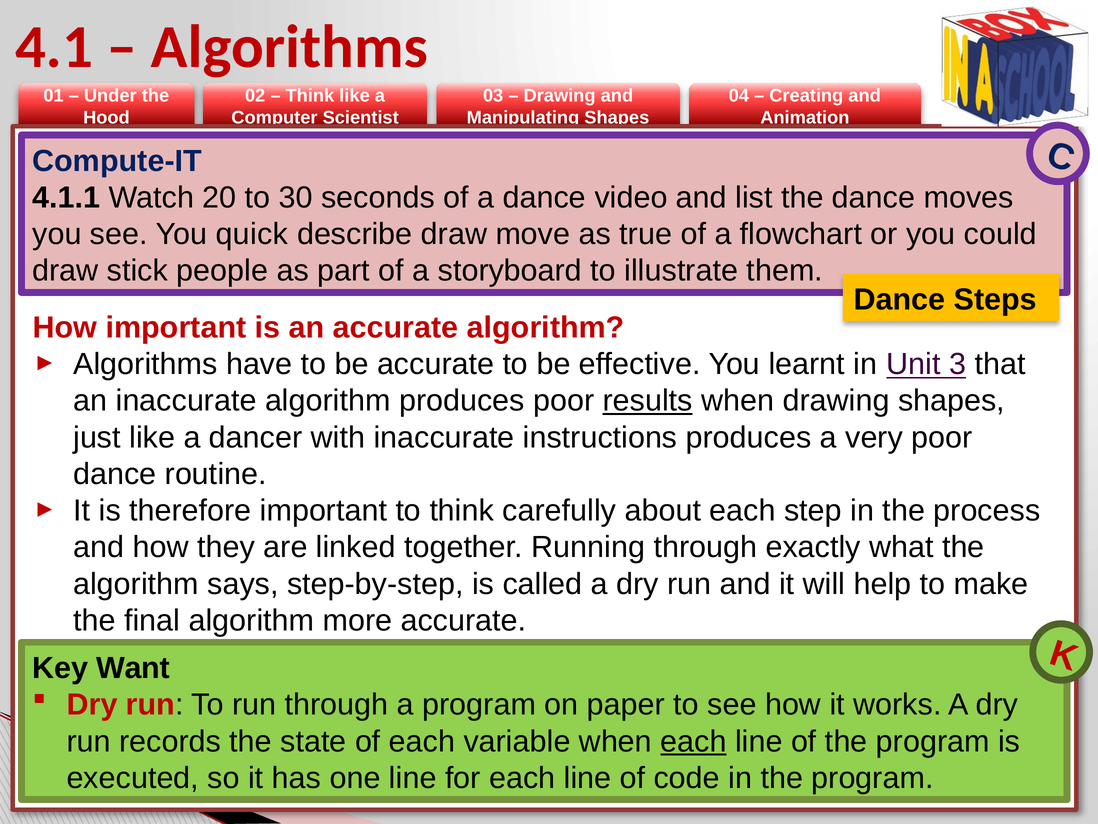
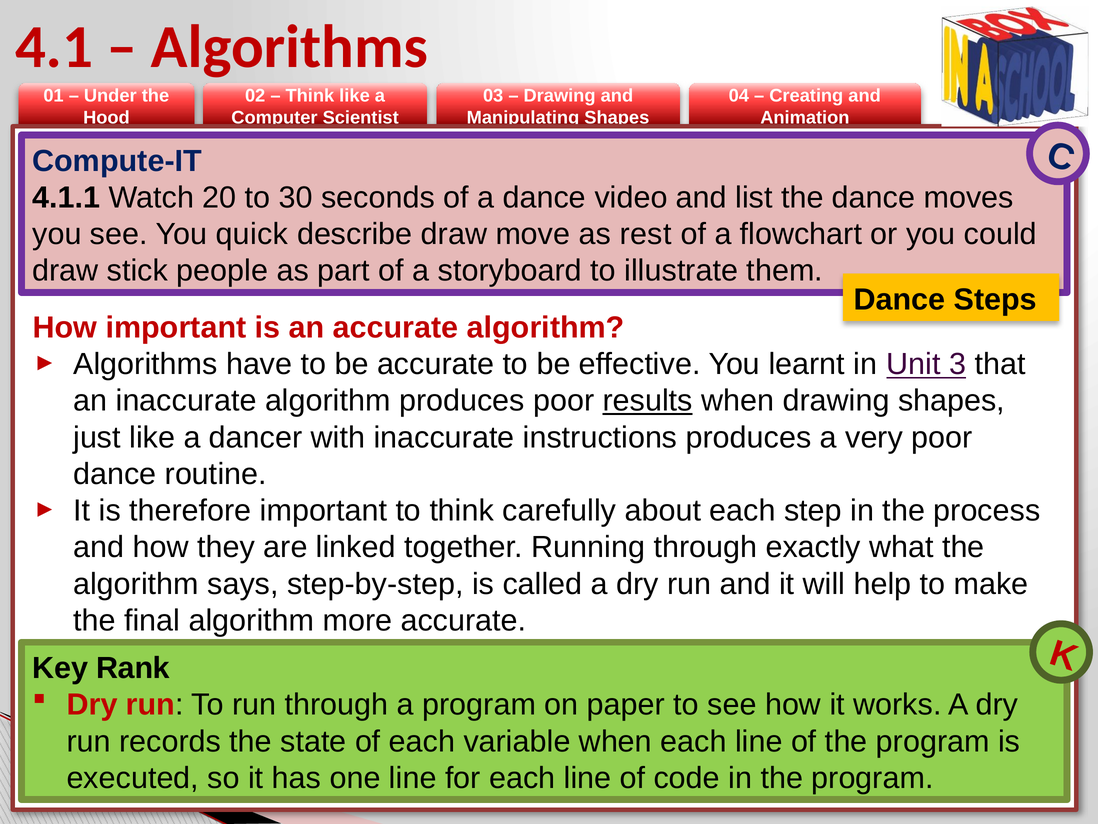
true: true -> rest
Want: Want -> Rank
each at (694, 741) underline: present -> none
